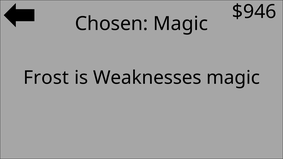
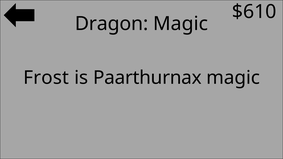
$946: $946 -> $610
Chosen: Chosen -> Dragon
Weaknesses: Weaknesses -> Paarthurnax
